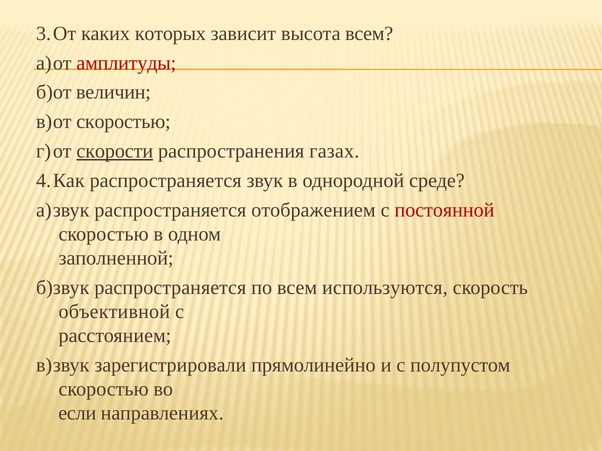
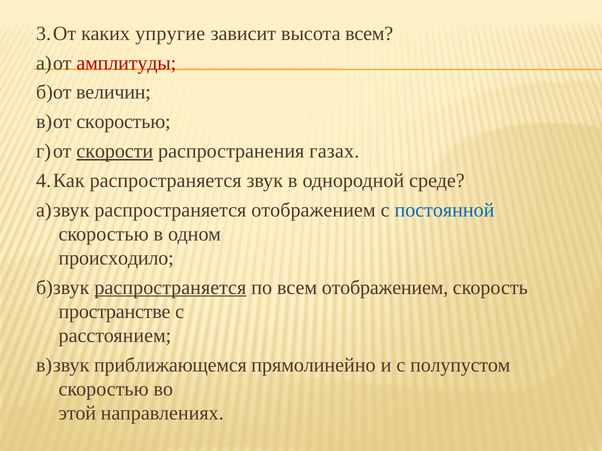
которых: которых -> упругие
постоянной colour: red -> blue
заполненной: заполненной -> происходило
распространяется at (170, 288) underline: none -> present
всем используются: используются -> отображением
объективной: объективной -> пространстве
зарегистрировали: зарегистрировали -> приближающемся
если: если -> этой
